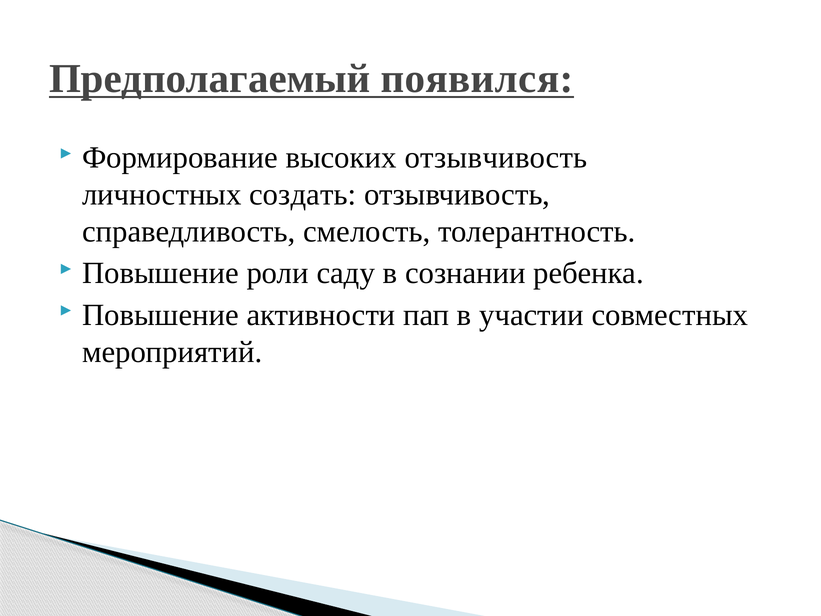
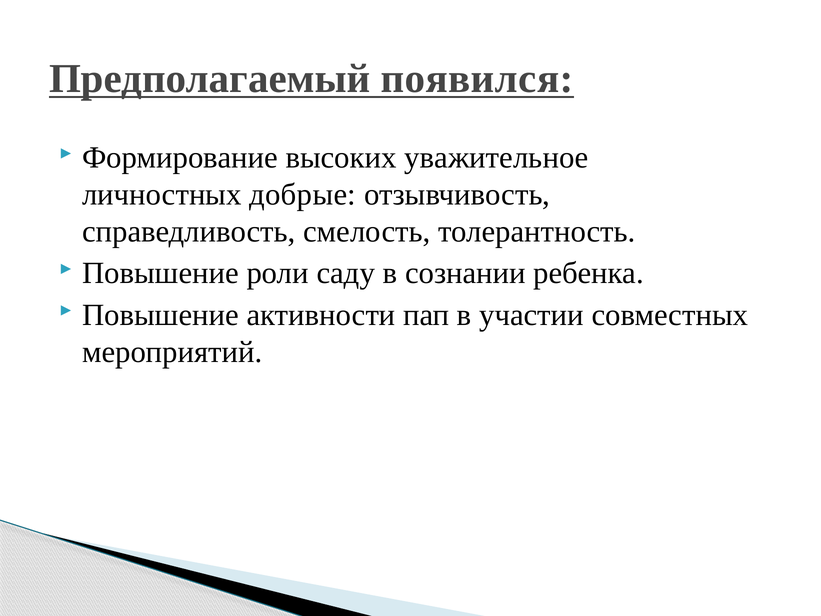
высоких отзывчивость: отзывчивость -> уважительное
создать: создать -> добрые
